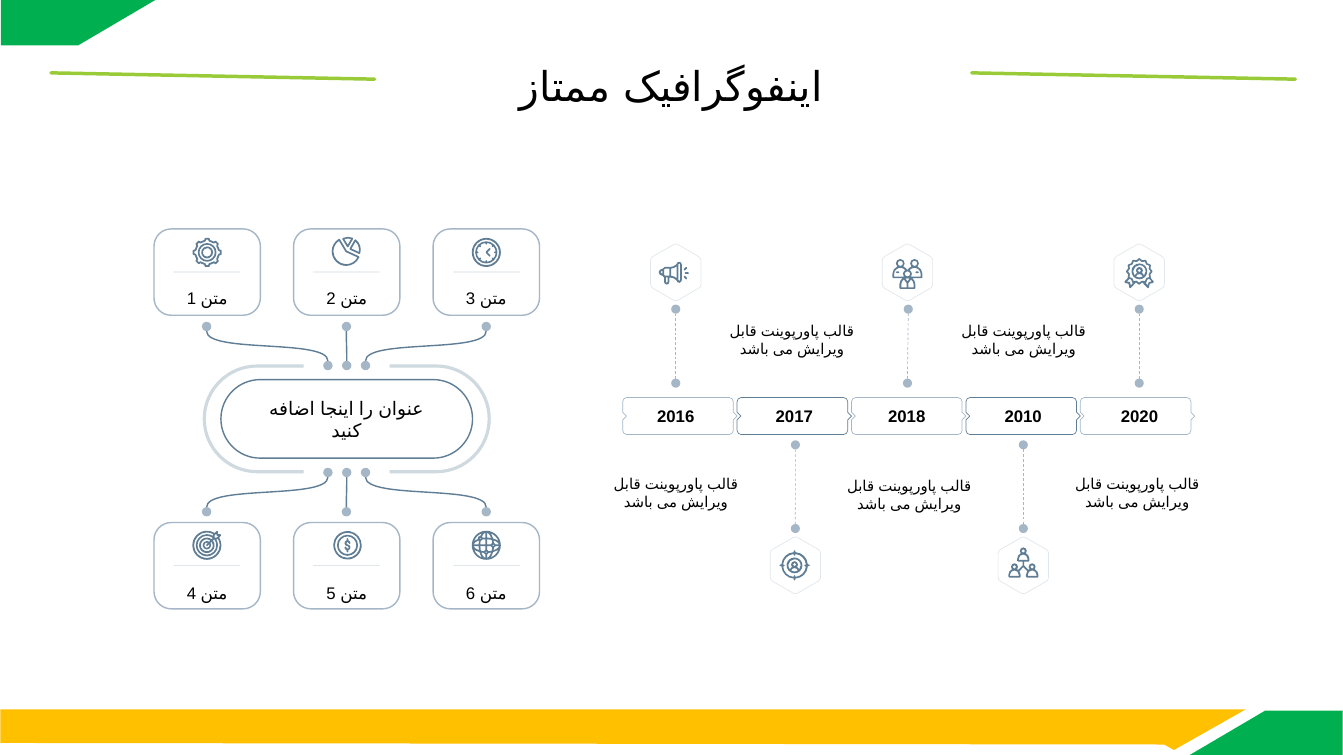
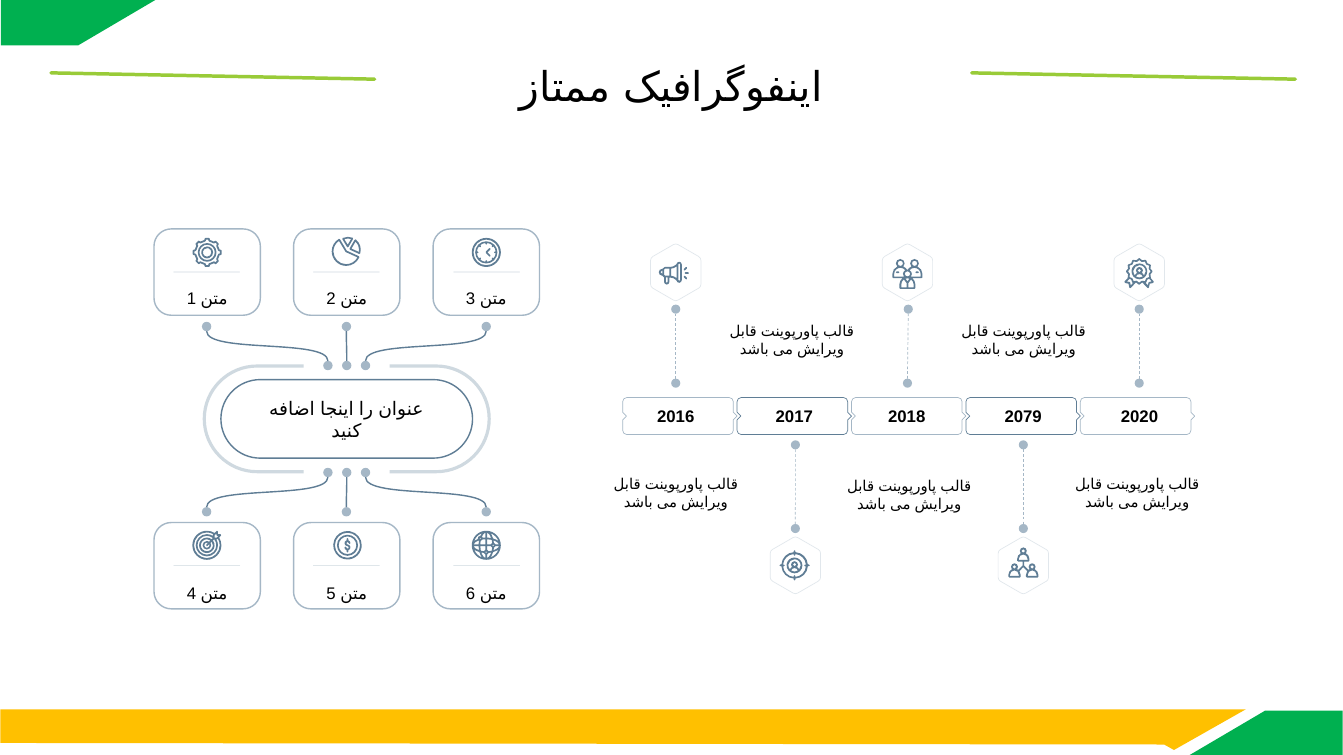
2010: 2010 -> 2079
